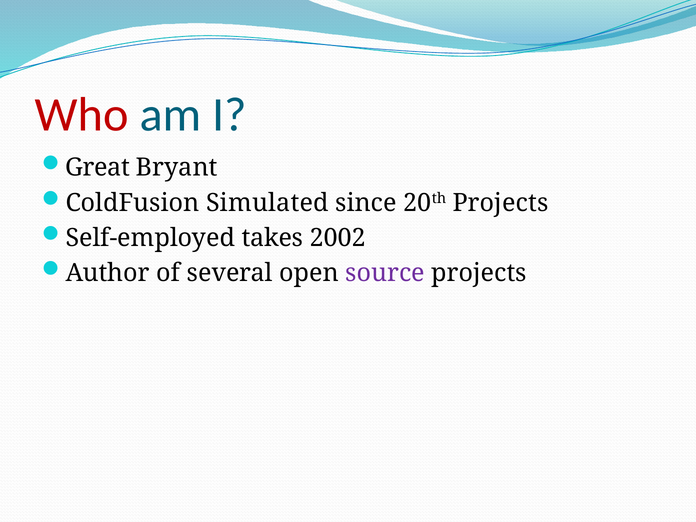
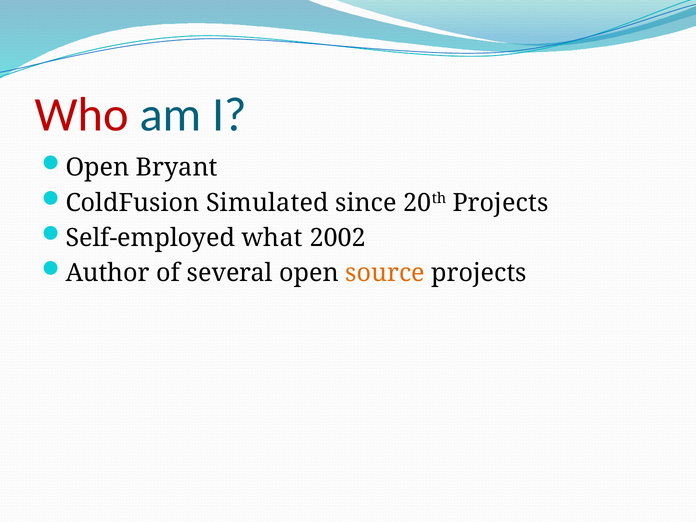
Great at (98, 168): Great -> Open
takes: takes -> what
source colour: purple -> orange
